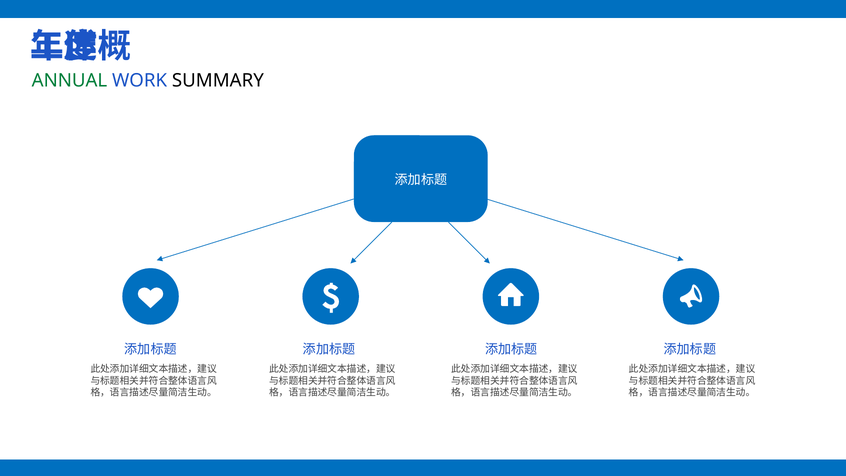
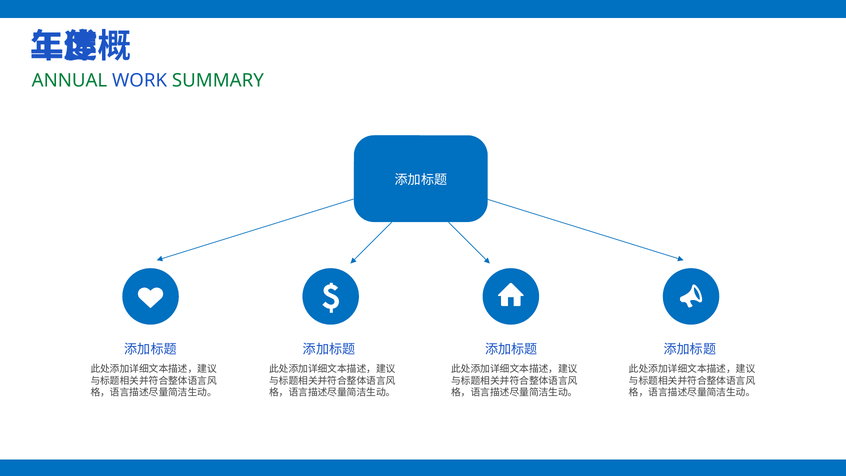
SUMMARY colour: black -> green
